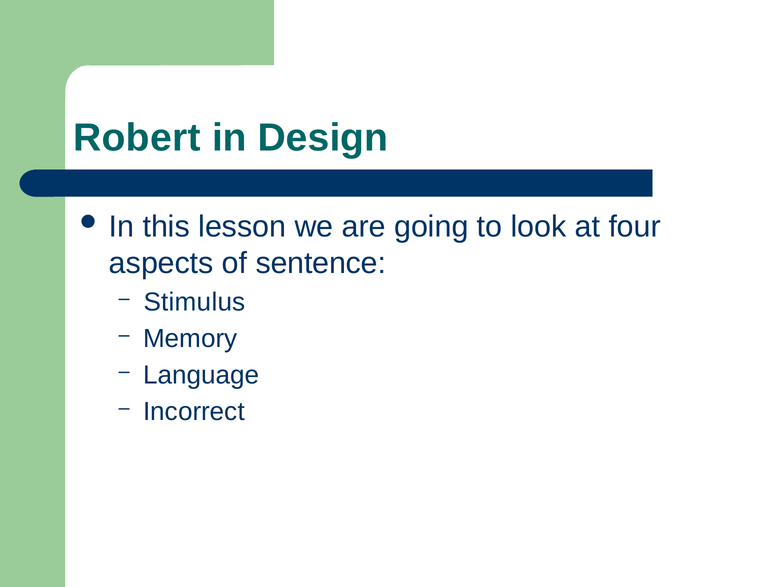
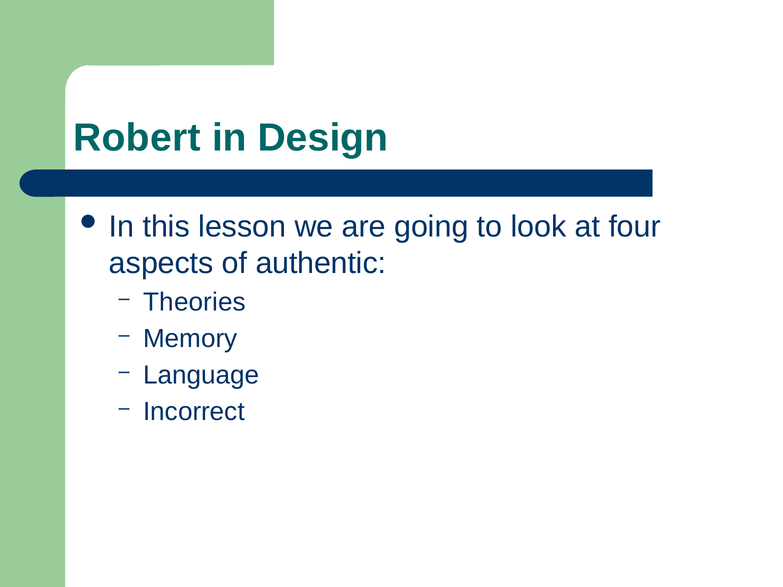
sentence: sentence -> authentic
Stimulus: Stimulus -> Theories
